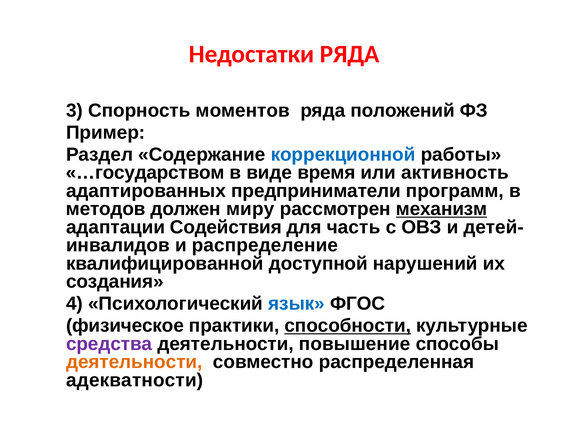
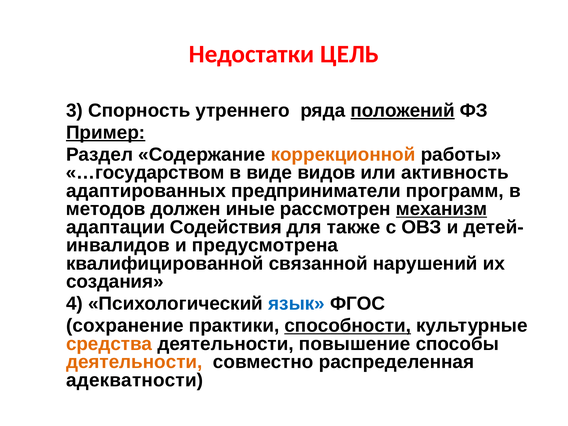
Недостатки РЯДА: РЯДА -> ЦЕЛЬ
моментов: моментов -> утреннего
положений underline: none -> present
Пример underline: none -> present
коррекционной colour: blue -> orange
время: время -> видов
миру: миру -> иные
часть: часть -> также
распределение: распределение -> предусмотрена
доступной: доступной -> связанной
физическое: физическое -> сохранение
средства colour: purple -> orange
